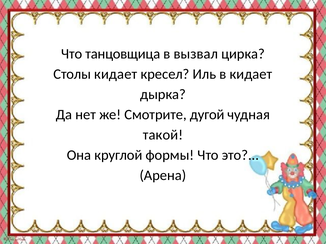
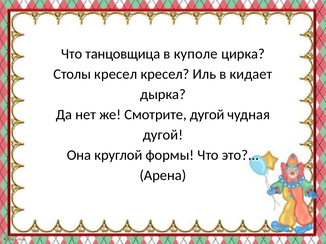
вызвал: вызвал -> куполе
Столы кидает: кидает -> кресел
такой at (163, 135): такой -> дугой
